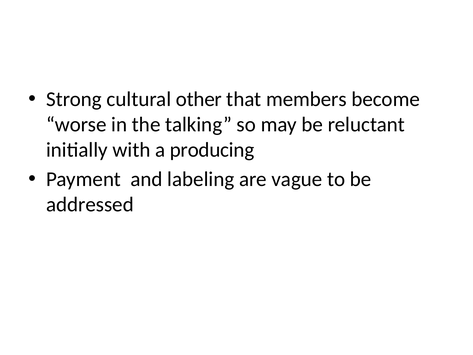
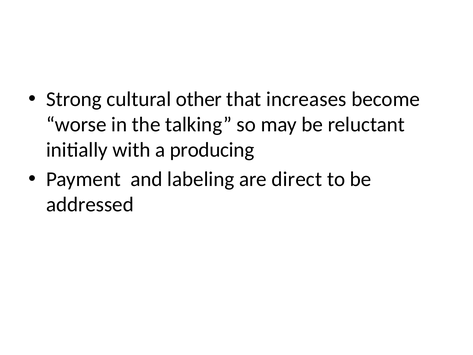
members: members -> increases
vague: vague -> direct
